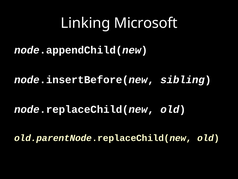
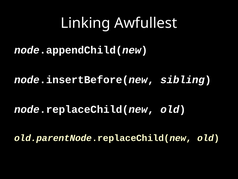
Microsoft: Microsoft -> Awfullest
